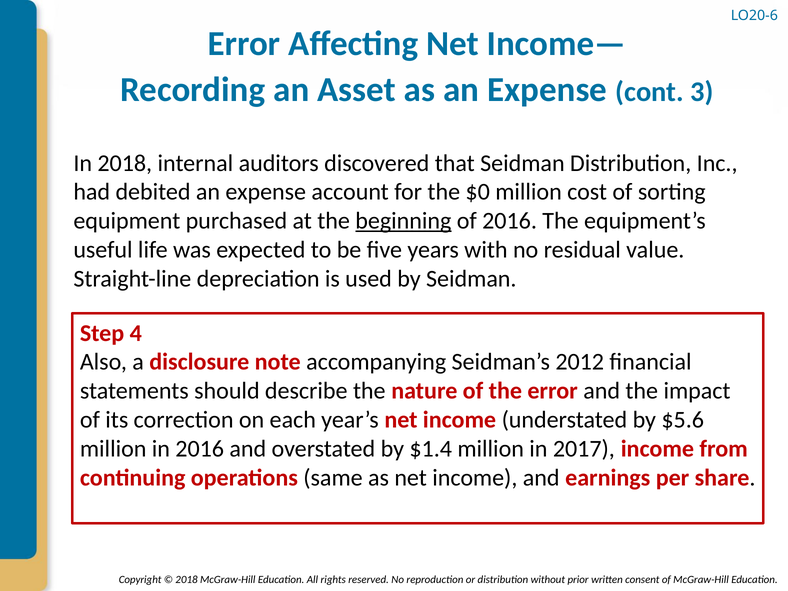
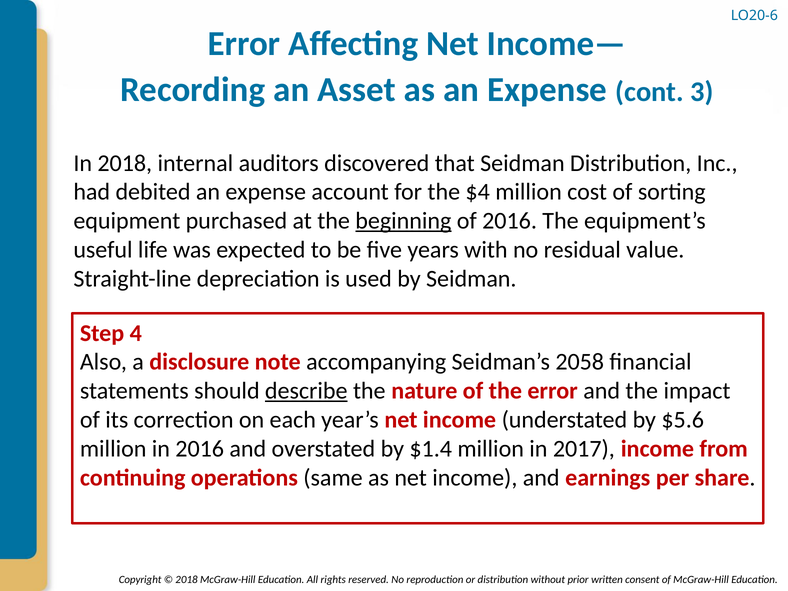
$0: $0 -> $4
2012: 2012 -> 2058
describe underline: none -> present
